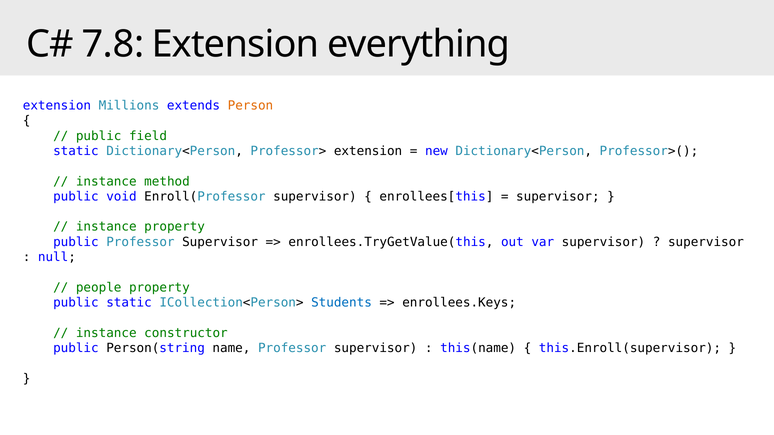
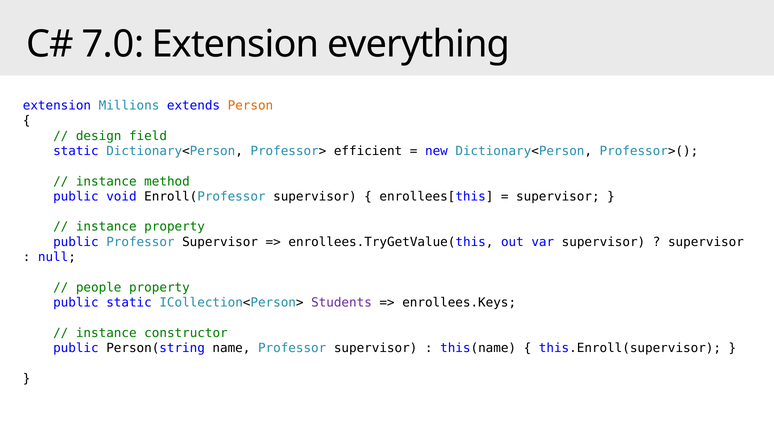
7.8: 7.8 -> 7.0
public at (99, 136): public -> design
Professor> extension: extension -> efficient
Students colour: blue -> purple
